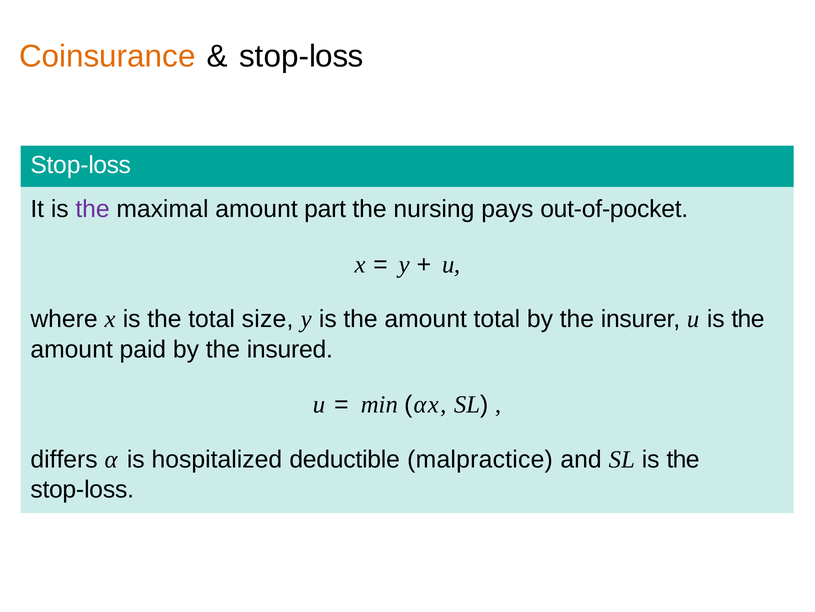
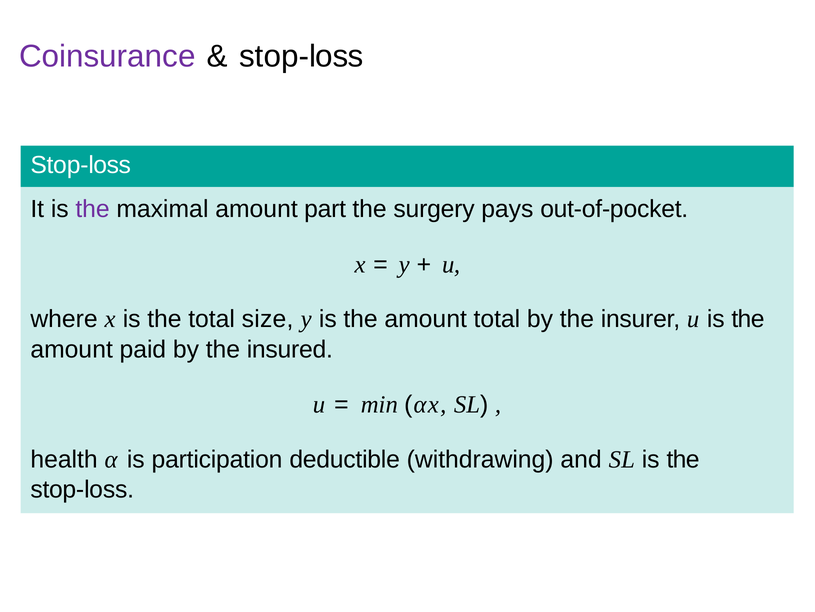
Coinsurance colour: orange -> purple
nursing: nursing -> surgery
differs: differs -> health
hospitalized: hospitalized -> participation
malpractice: malpractice -> withdrawing
